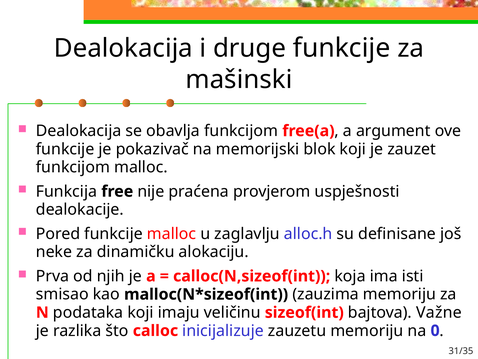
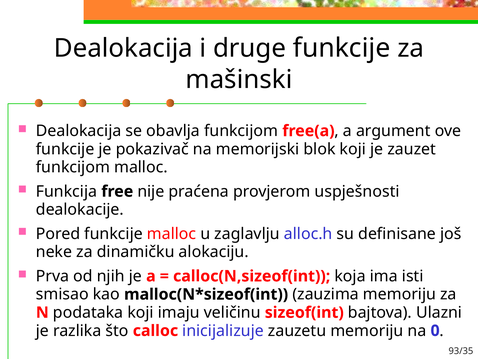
Važne: Važne -> Ulazni
31/35: 31/35 -> 93/35
